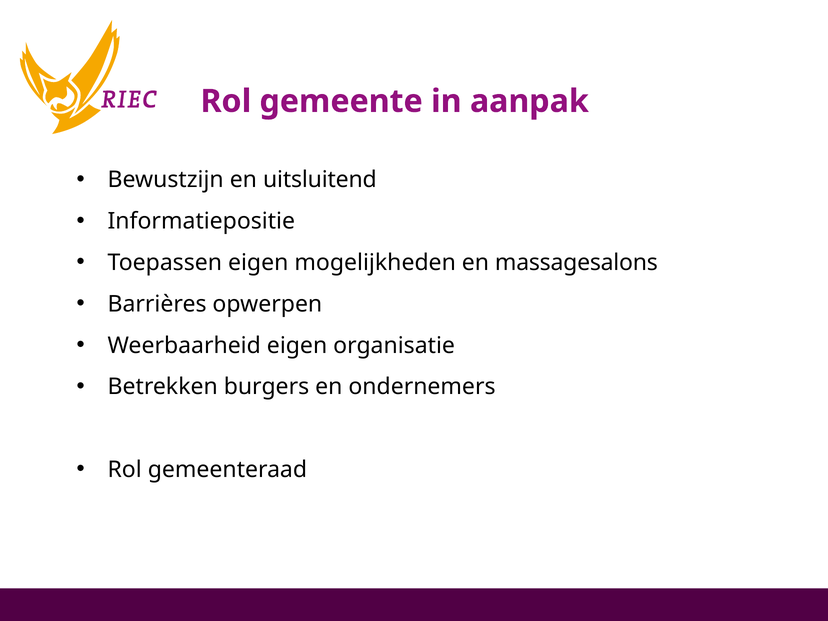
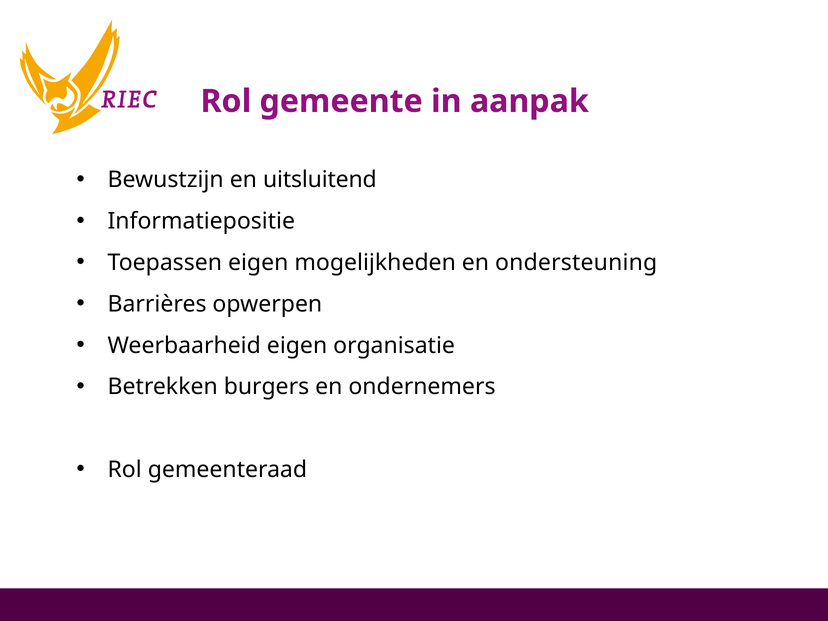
massagesalons: massagesalons -> ondersteuning
